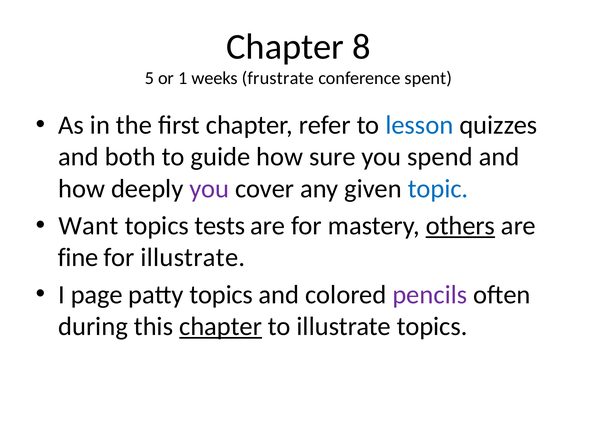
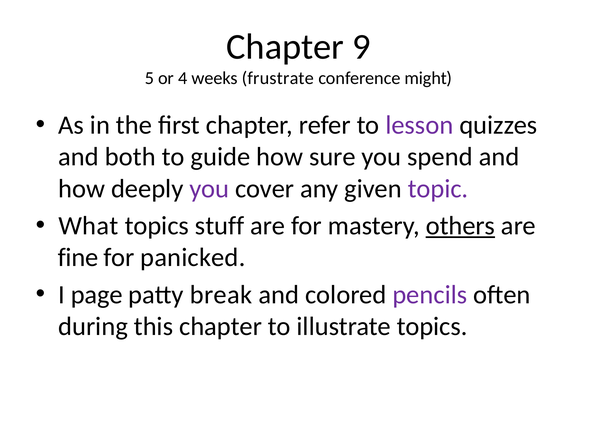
8: 8 -> 9
1: 1 -> 4
spent: spent -> might
lesson colour: blue -> purple
topic colour: blue -> purple
Want: Want -> What
tests: tests -> stuff
for illustrate: illustrate -> panicked
patty topics: topics -> break
chapter at (221, 327) underline: present -> none
